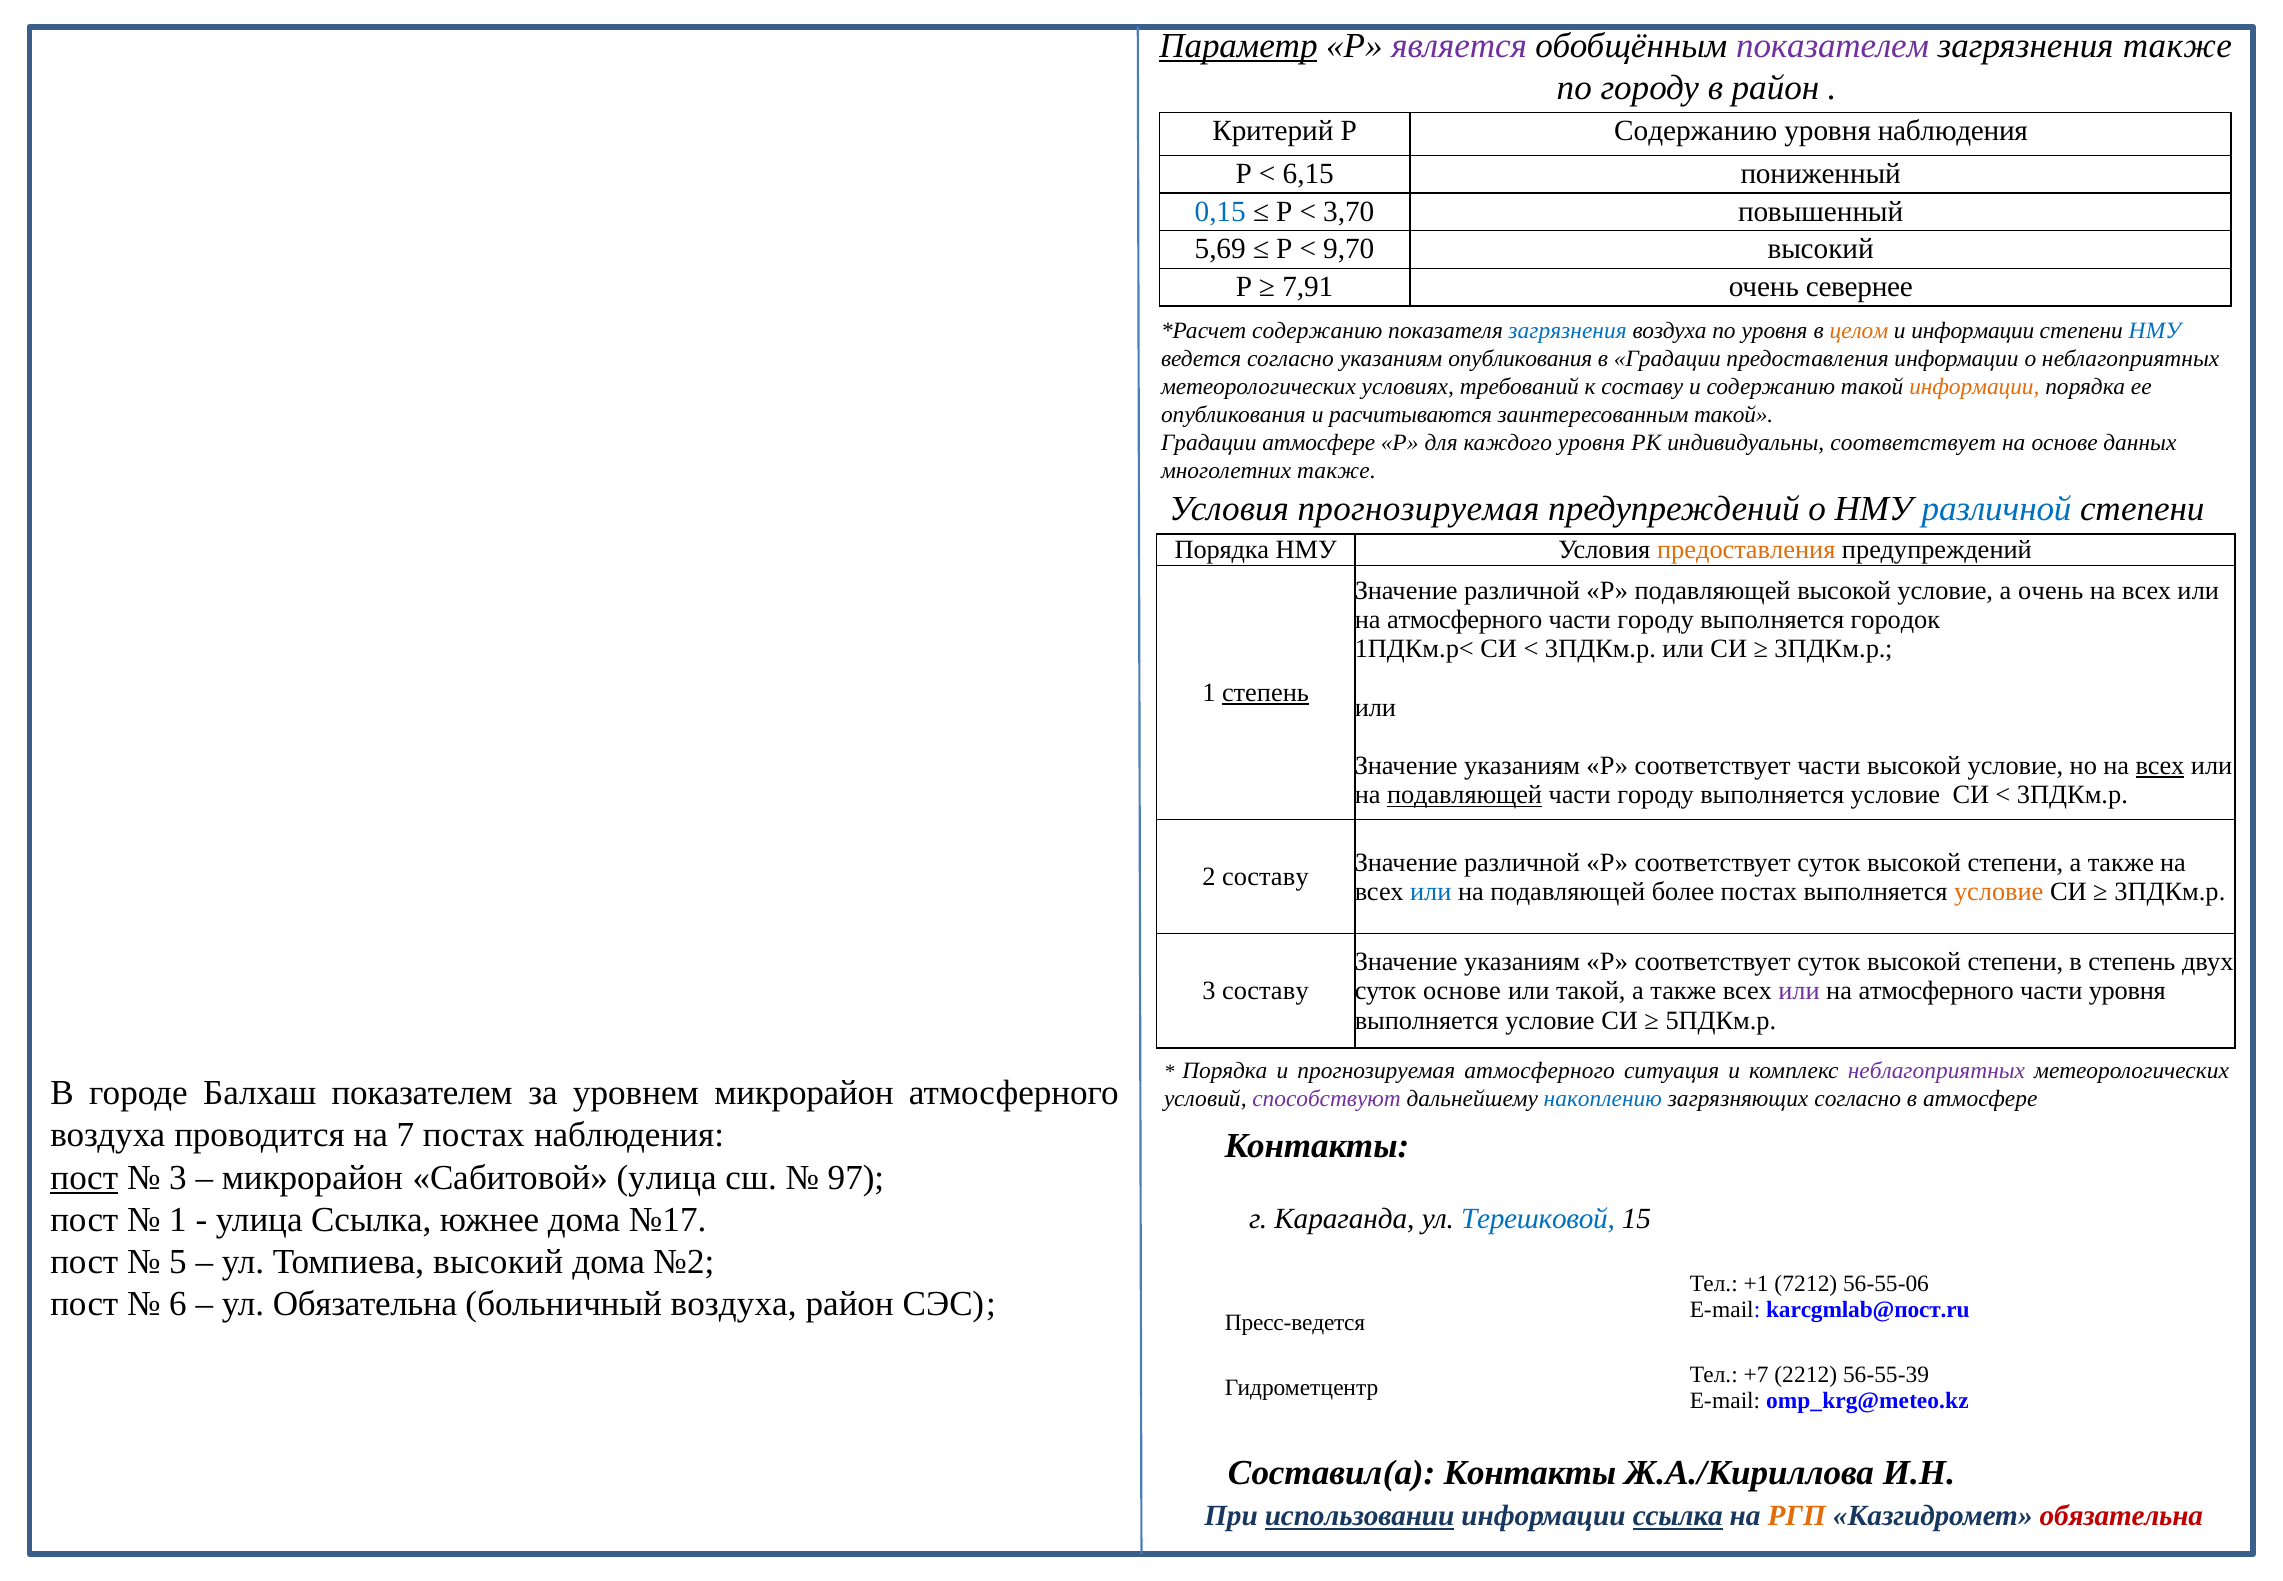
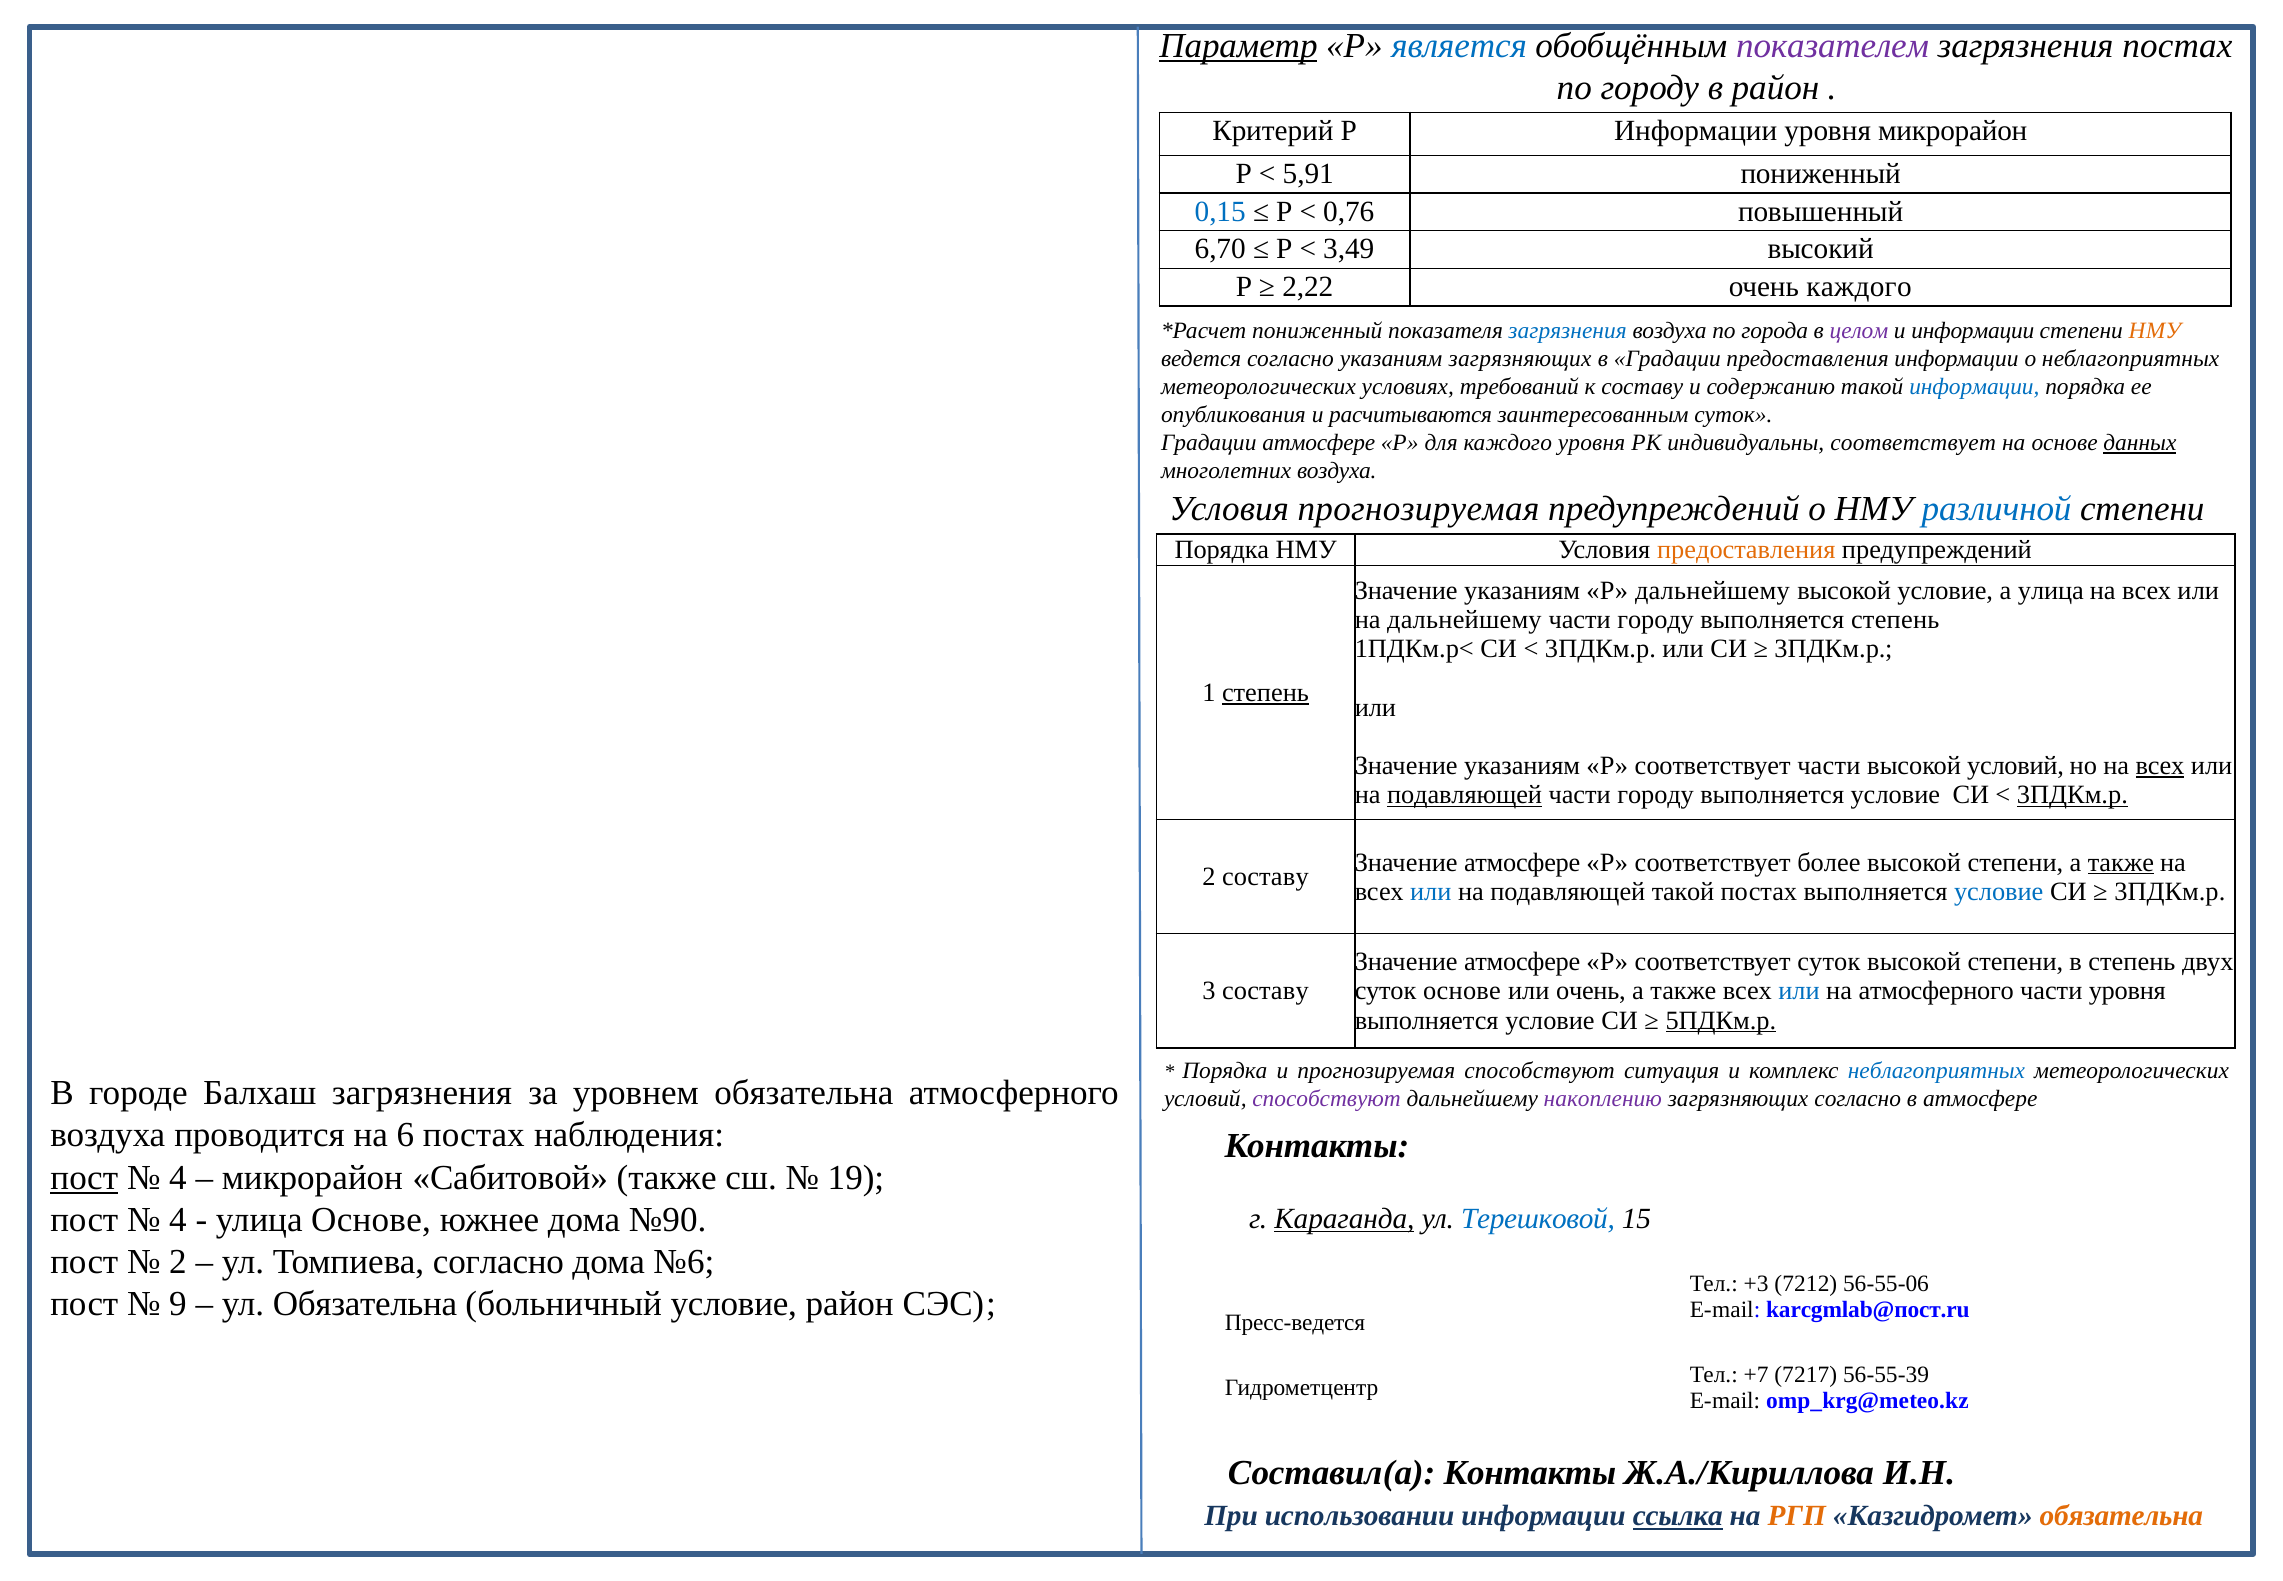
является colour: purple -> blue
загрязнения также: также -> постах
Р Содержанию: Содержанию -> Информации
уровня наблюдения: наблюдения -> микрорайон
6,15: 6,15 -> 5,91
3,70: 3,70 -> 0,76
5,69: 5,69 -> 6,70
9,70: 9,70 -> 3,49
7,91: 7,91 -> 2,22
очень севернее: севернее -> каждого
содержанию at (1317, 330): содержанию -> пониженный
по уровня: уровня -> города
целом colour: orange -> purple
НМУ at (2155, 330) colour: blue -> orange
указаниям опубликования: опубликования -> загрязняющих
информации at (1974, 387) colour: orange -> blue
заинтересованным такой: такой -> суток
данных underline: none -> present
многолетних также: также -> воздуха
различной at (1522, 590): различной -> указаниям
Р подавляющей: подавляющей -> дальнейшему
а очень: очень -> улица
атмосферного at (1465, 620): атмосферного -> дальнейшему
выполняется городок: городок -> степень
условие at (2015, 766): условие -> условий
3ПДКм.р at (2072, 795) underline: none -> present
различной at (1522, 862): различной -> атмосфере
суток at (1829, 862): суток -> более
также at (2121, 862) underline: none -> present
подавляющей более: более -> такой
условие at (1999, 891) colour: orange -> blue
указаниям at (1522, 962): указаниям -> атмосфере
или такой: такой -> очень
или at (1799, 991) colour: purple -> blue
5ПДКм.р underline: none -> present
прогнозируемая атмосферного: атмосферного -> способствуют
неблагоприятных at (1936, 1071) colour: purple -> blue
Балхаш показателем: показателем -> загрязнения
уровнем микрорайон: микрорайон -> обязательна
накоплению colour: blue -> purple
7: 7 -> 6
3 at (178, 1177): 3 -> 4
Сабитовой улица: улица -> также
97: 97 -> 19
1 at (178, 1219): 1 -> 4
улица Ссылка: Ссылка -> Основе
№17: №17 -> №90
Караганда underline: none -> present
5 at (178, 1261): 5 -> 2
Томпиева высокий: высокий -> согласно
№2: №2 -> №6
+1: +1 -> +3
6: 6 -> 9
больничный воздуха: воздуха -> условие
2212: 2212 -> 7217
использовании underline: present -> none
обязательна at (2121, 1516) colour: red -> orange
